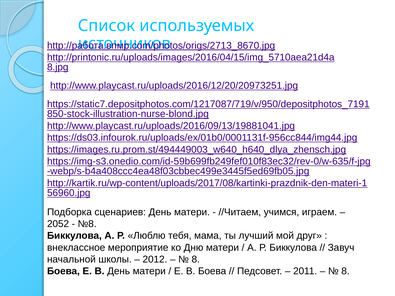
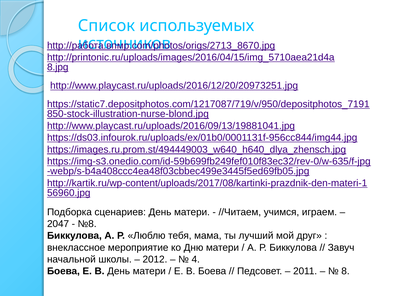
2052: 2052 -> 2047
8 at (196, 260): 8 -> 4
